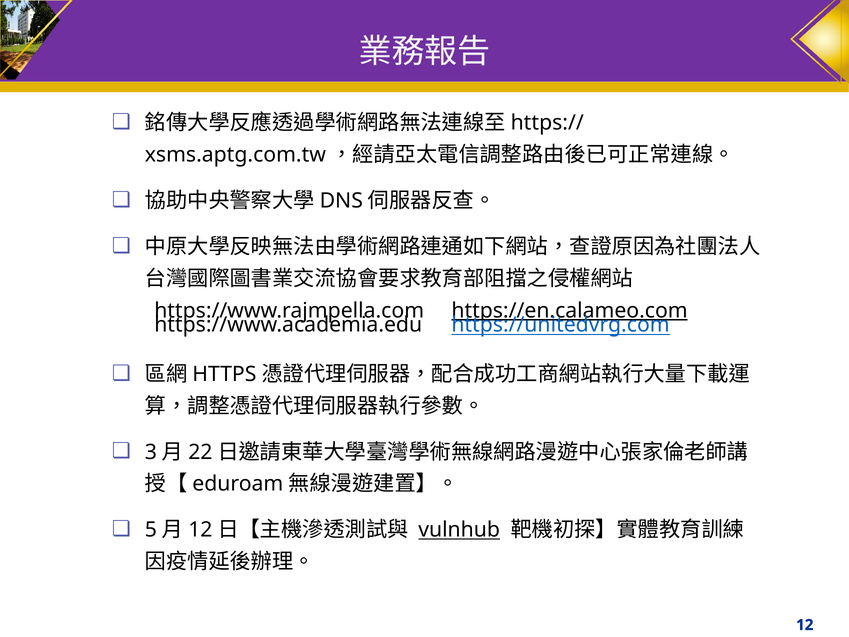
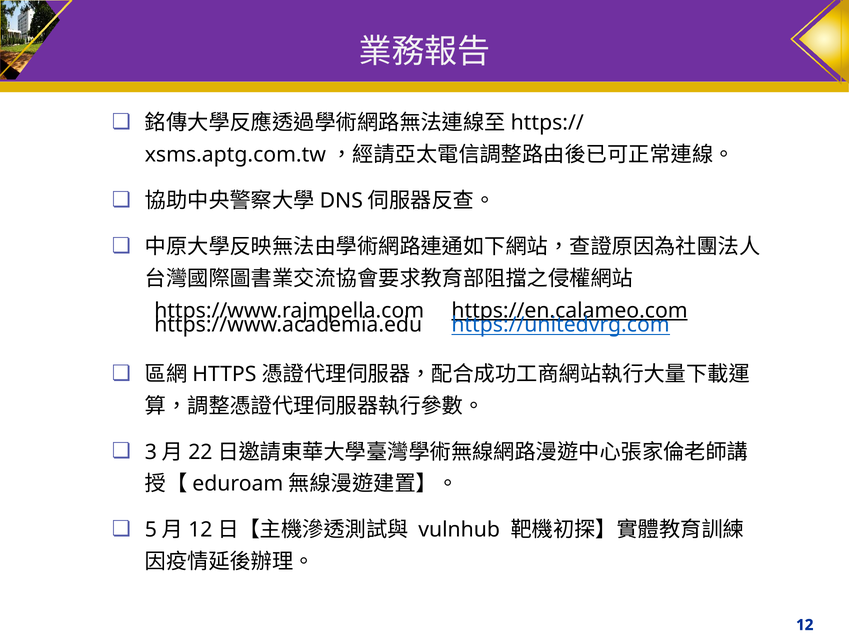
vulnhub underline: present -> none
